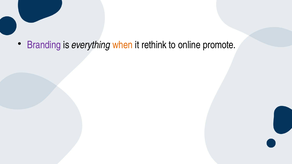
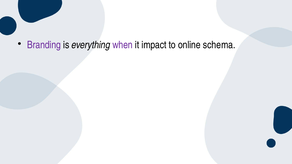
when colour: orange -> purple
rethink: rethink -> impact
promote: promote -> schema
